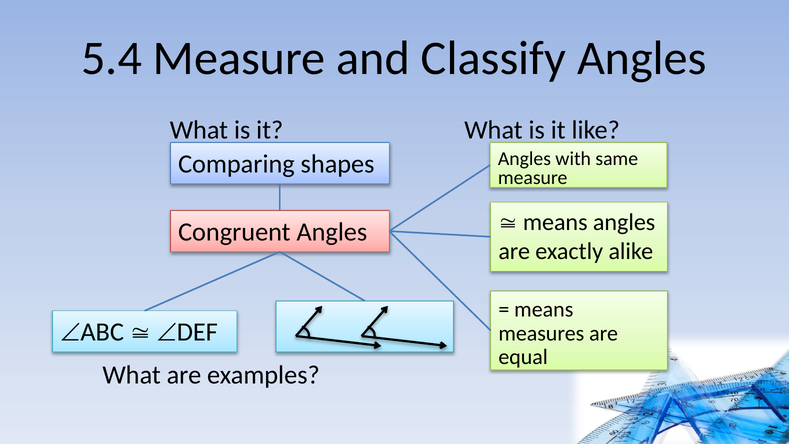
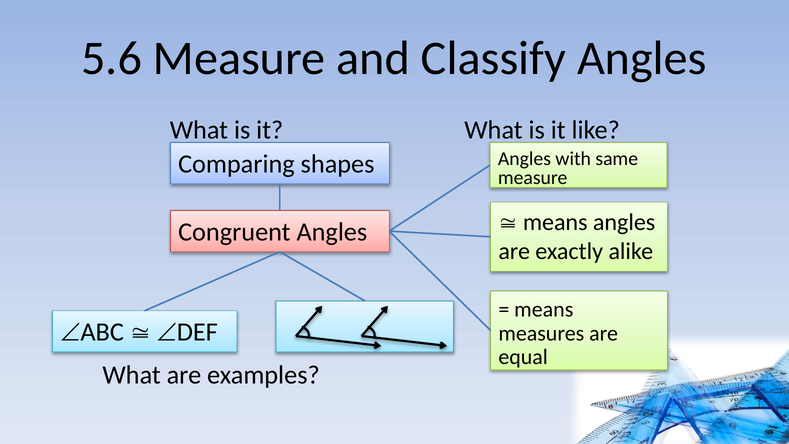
5.4: 5.4 -> 5.6
